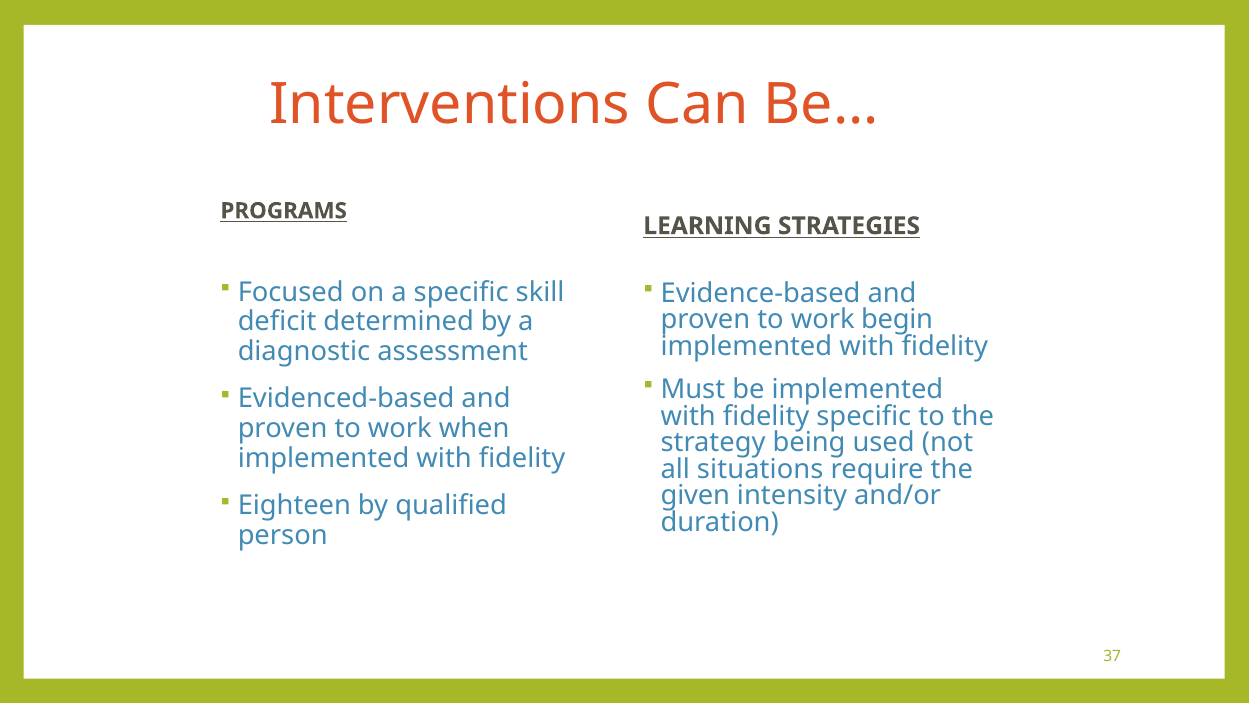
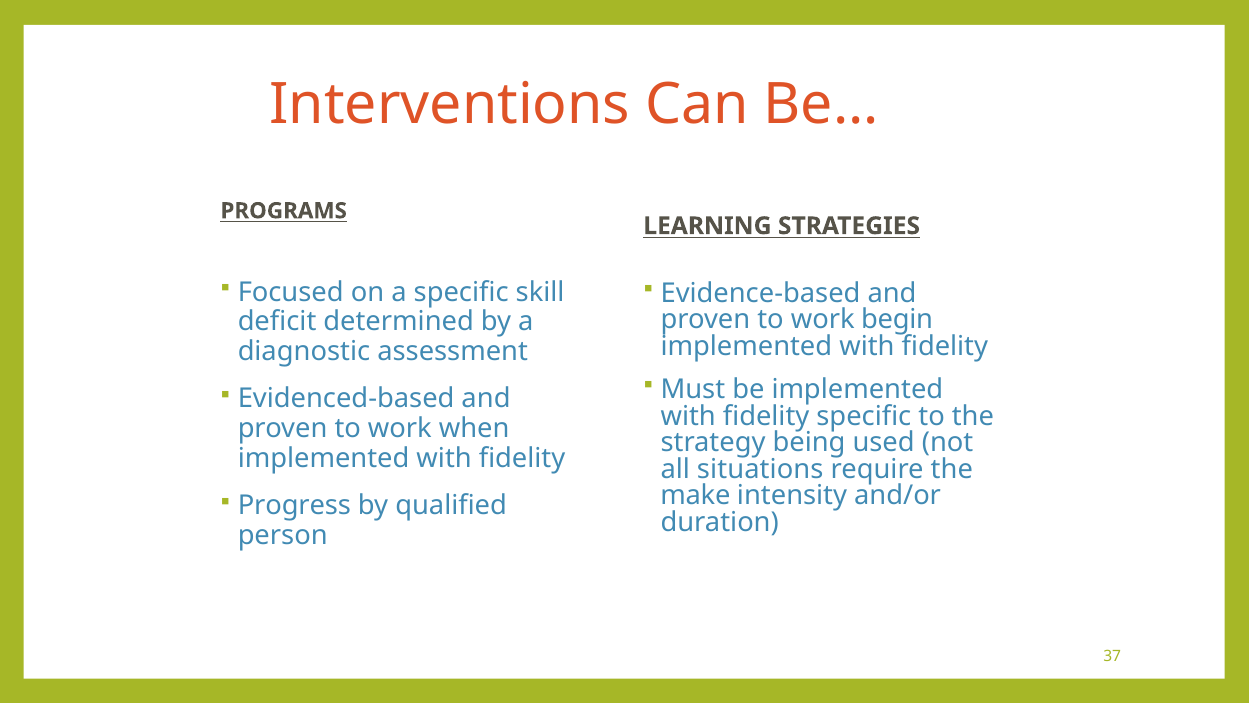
given: given -> make
Eighteen: Eighteen -> Progress
